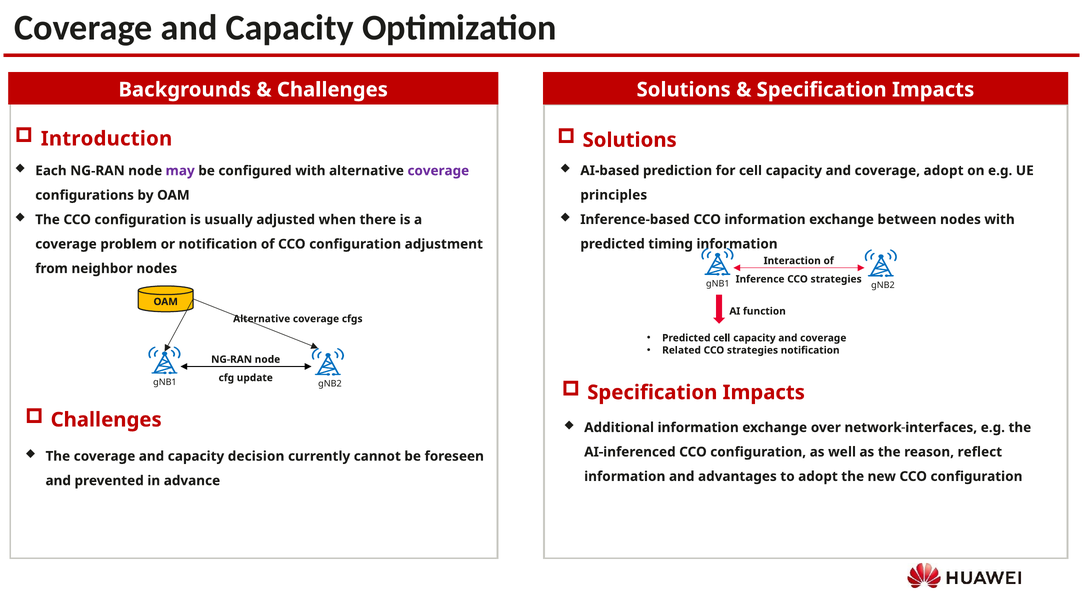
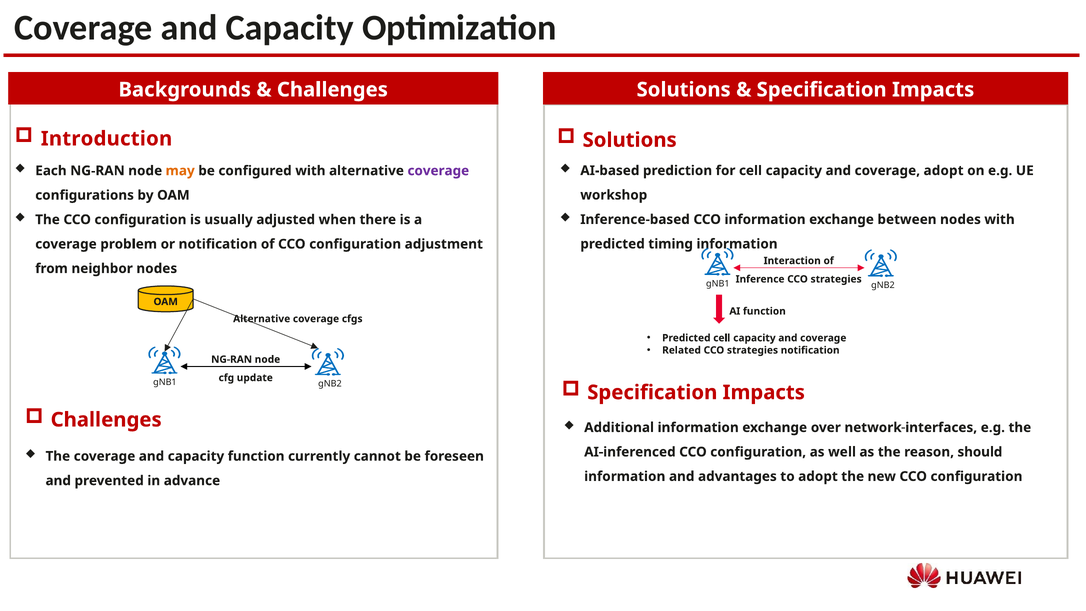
may colour: purple -> orange
principles: principles -> workshop
reflect: reflect -> should
capacity decision: decision -> function
